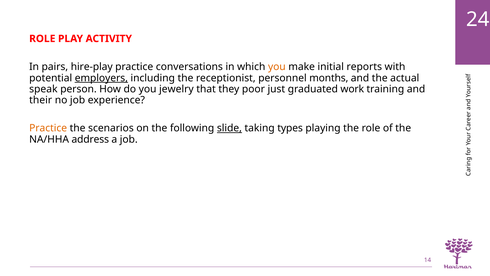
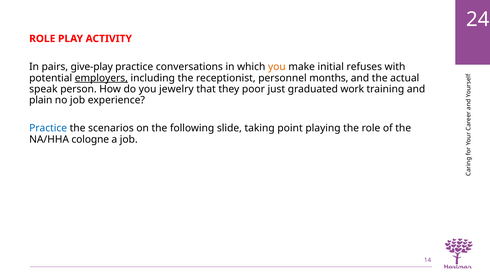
hire-play: hire-play -> give-play
reports: reports -> refuses
their: their -> plain
Practice at (48, 128) colour: orange -> blue
slide underline: present -> none
types: types -> point
address: address -> cologne
